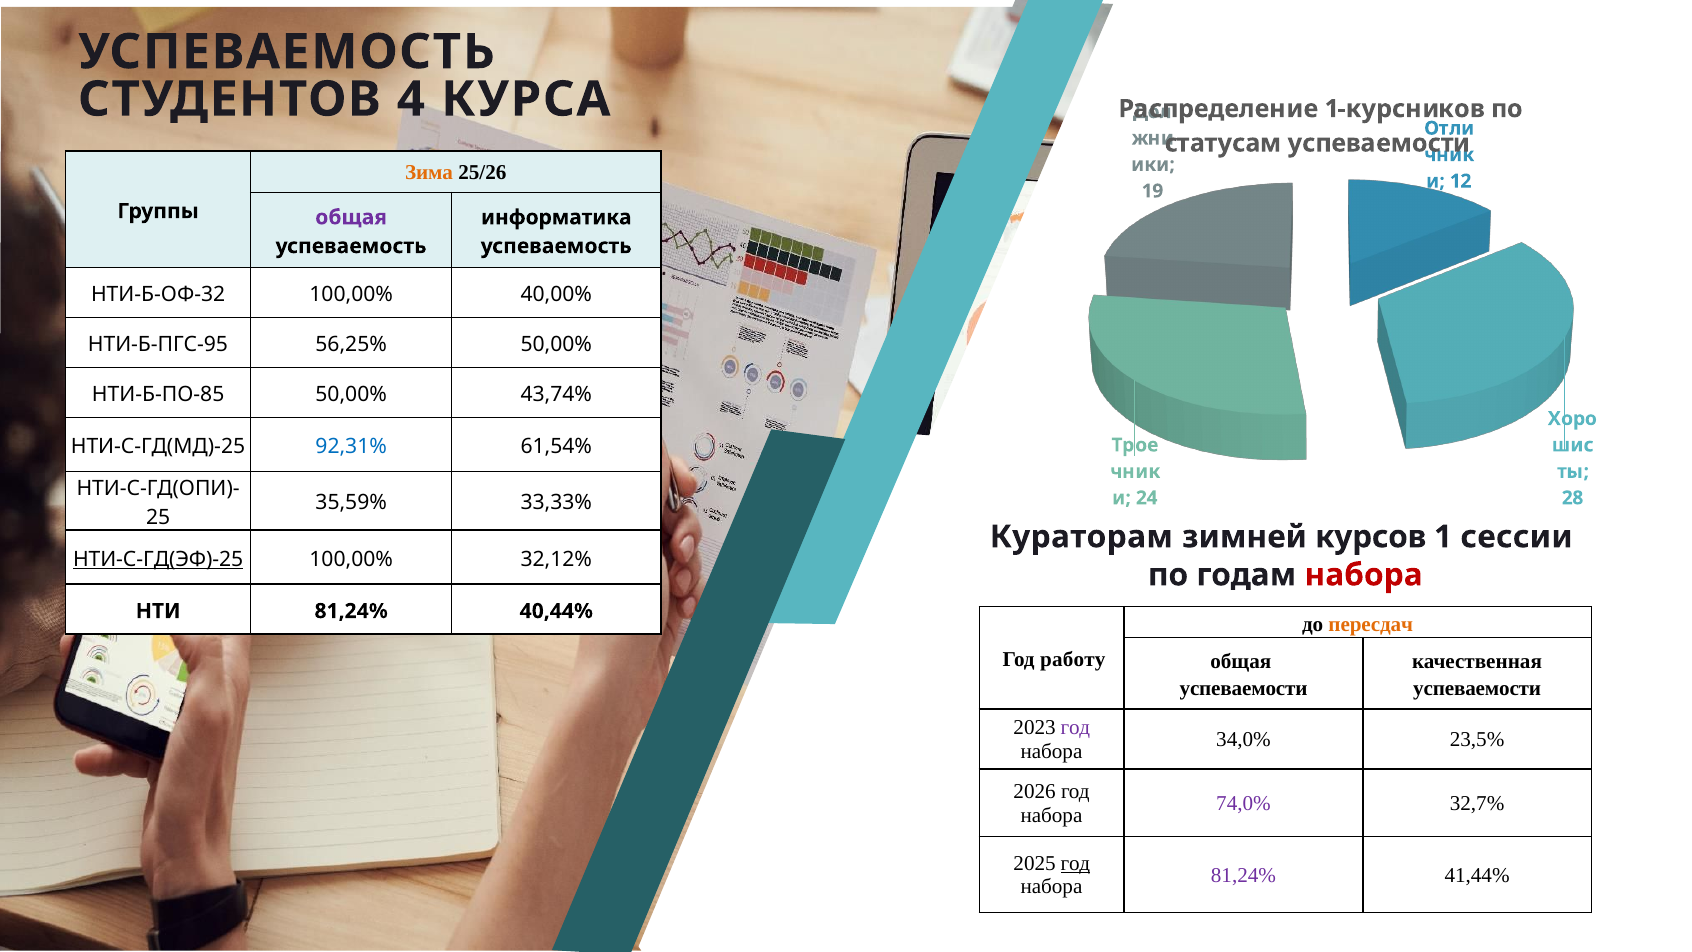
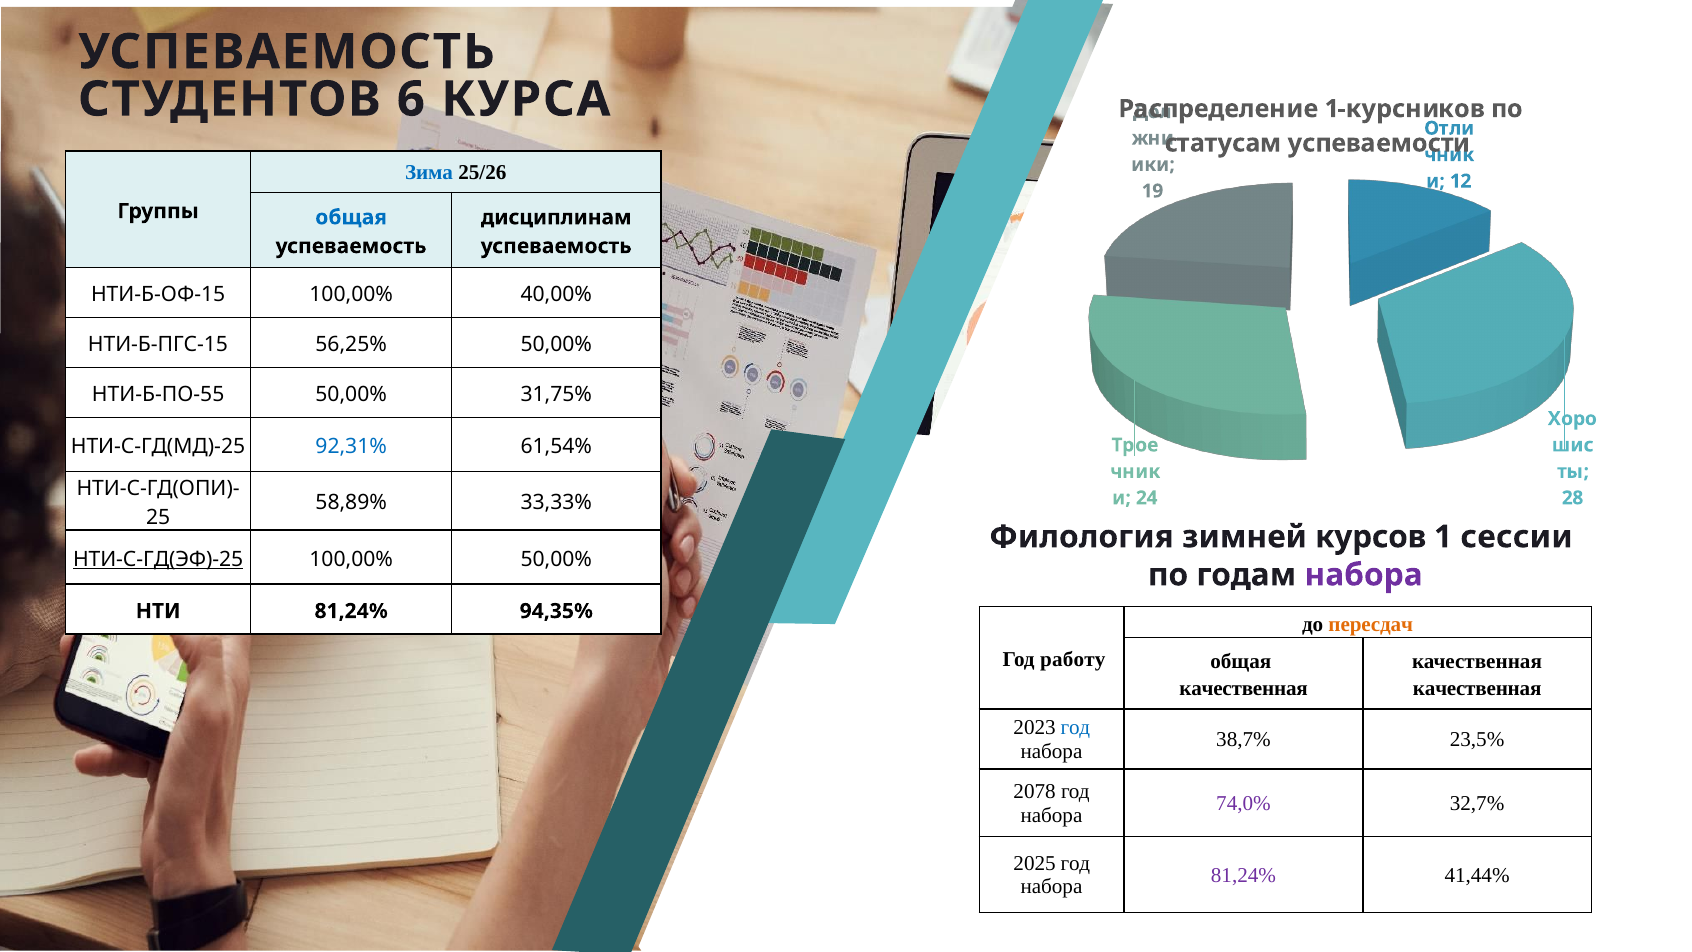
4: 4 -> 6
Зима colour: orange -> blue
общая at (351, 217) colour: purple -> blue
информатика: информатика -> дисциплинам
НТИ-Б-ОФ-32: НТИ-Б-ОФ-32 -> НТИ-Б-ОФ-15
НТИ-Б-ПГС-95: НТИ-Б-ПГС-95 -> НТИ-Б-ПГС-15
НТИ-Б-ПО-85: НТИ-Б-ПО-85 -> НТИ-Б-ПО-55
43,74%: 43,74% -> 31,75%
35,59%: 35,59% -> 58,89%
Кураторам: Кураторам -> Филология
100,00% 32,12%: 32,12% -> 50,00%
набора at (1364, 575) colour: red -> purple
40,44%: 40,44% -> 94,35%
успеваемости at (1244, 688): успеваемости -> качественная
успеваемости at (1477, 688): успеваемости -> качественная
год at (1075, 728) colour: purple -> blue
34,0%: 34,0% -> 38,7%
2026: 2026 -> 2078
год at (1075, 863) underline: present -> none
